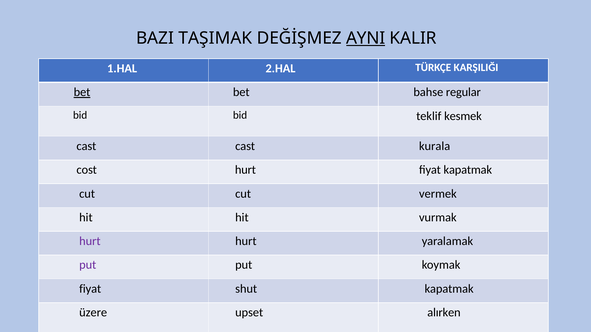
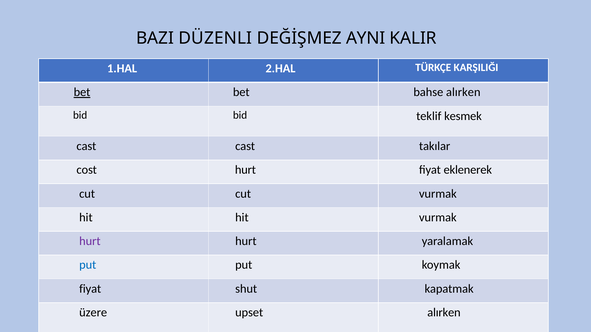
TAŞIMAK: TAŞIMAK -> DÜZENLI
AYNI underline: present -> none
bahse regular: regular -> alırken
kurala: kurala -> takılar
fiyat kapatmak: kapatmak -> eklenerek
cut vermek: vermek -> vurmak
put at (88, 265) colour: purple -> blue
